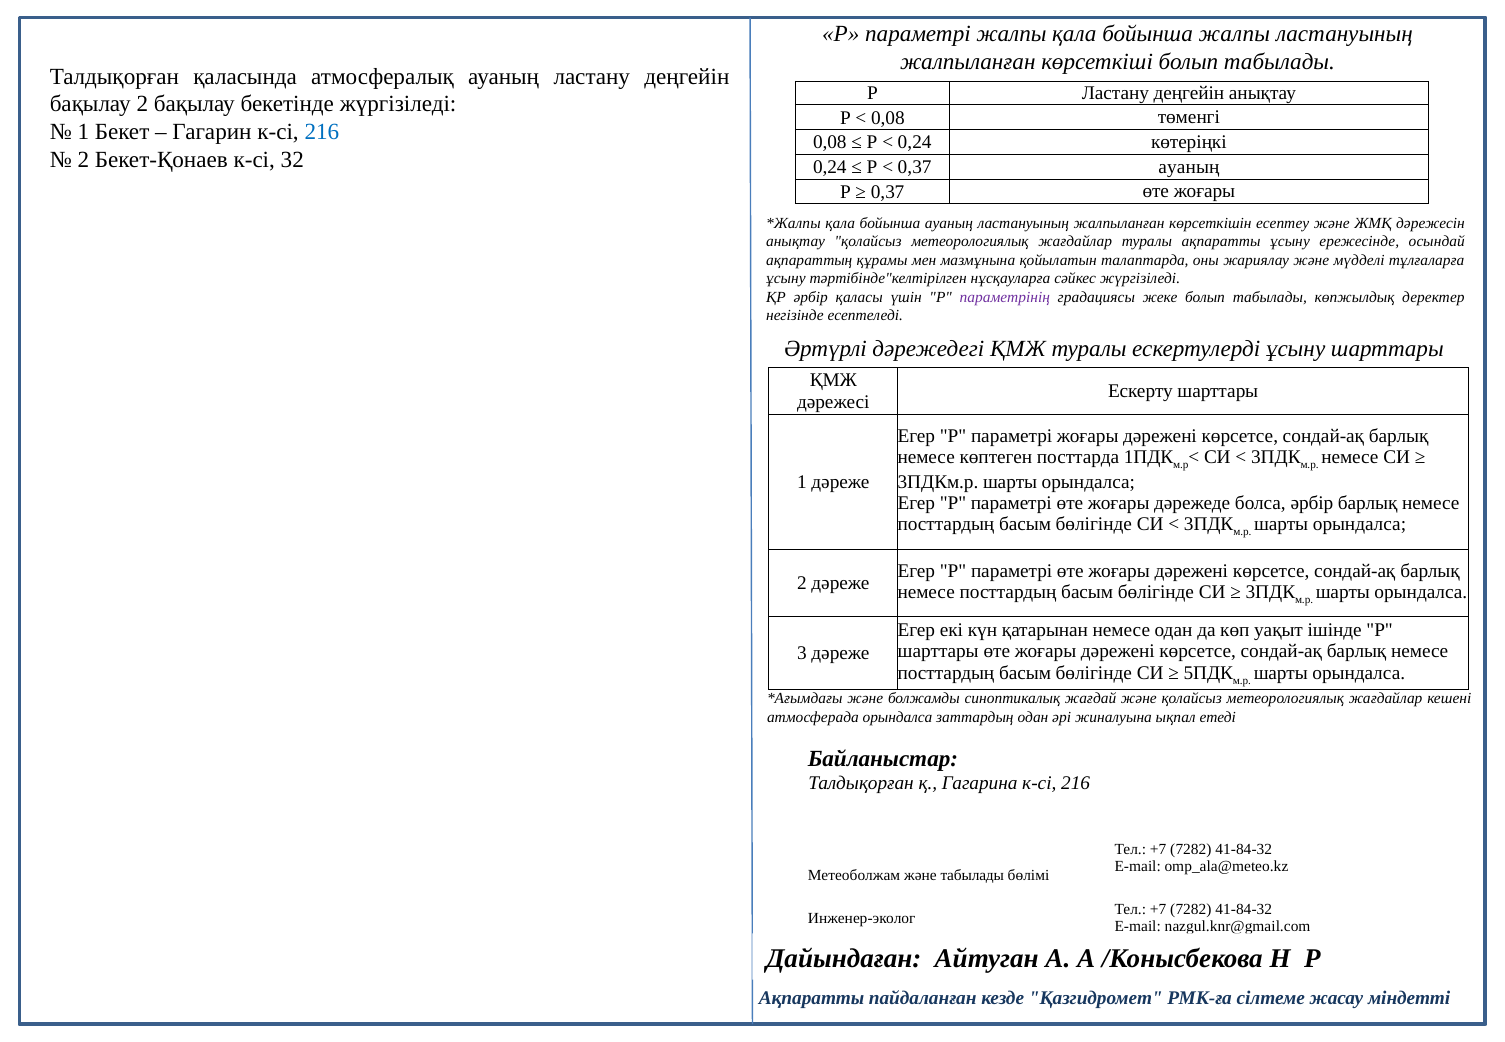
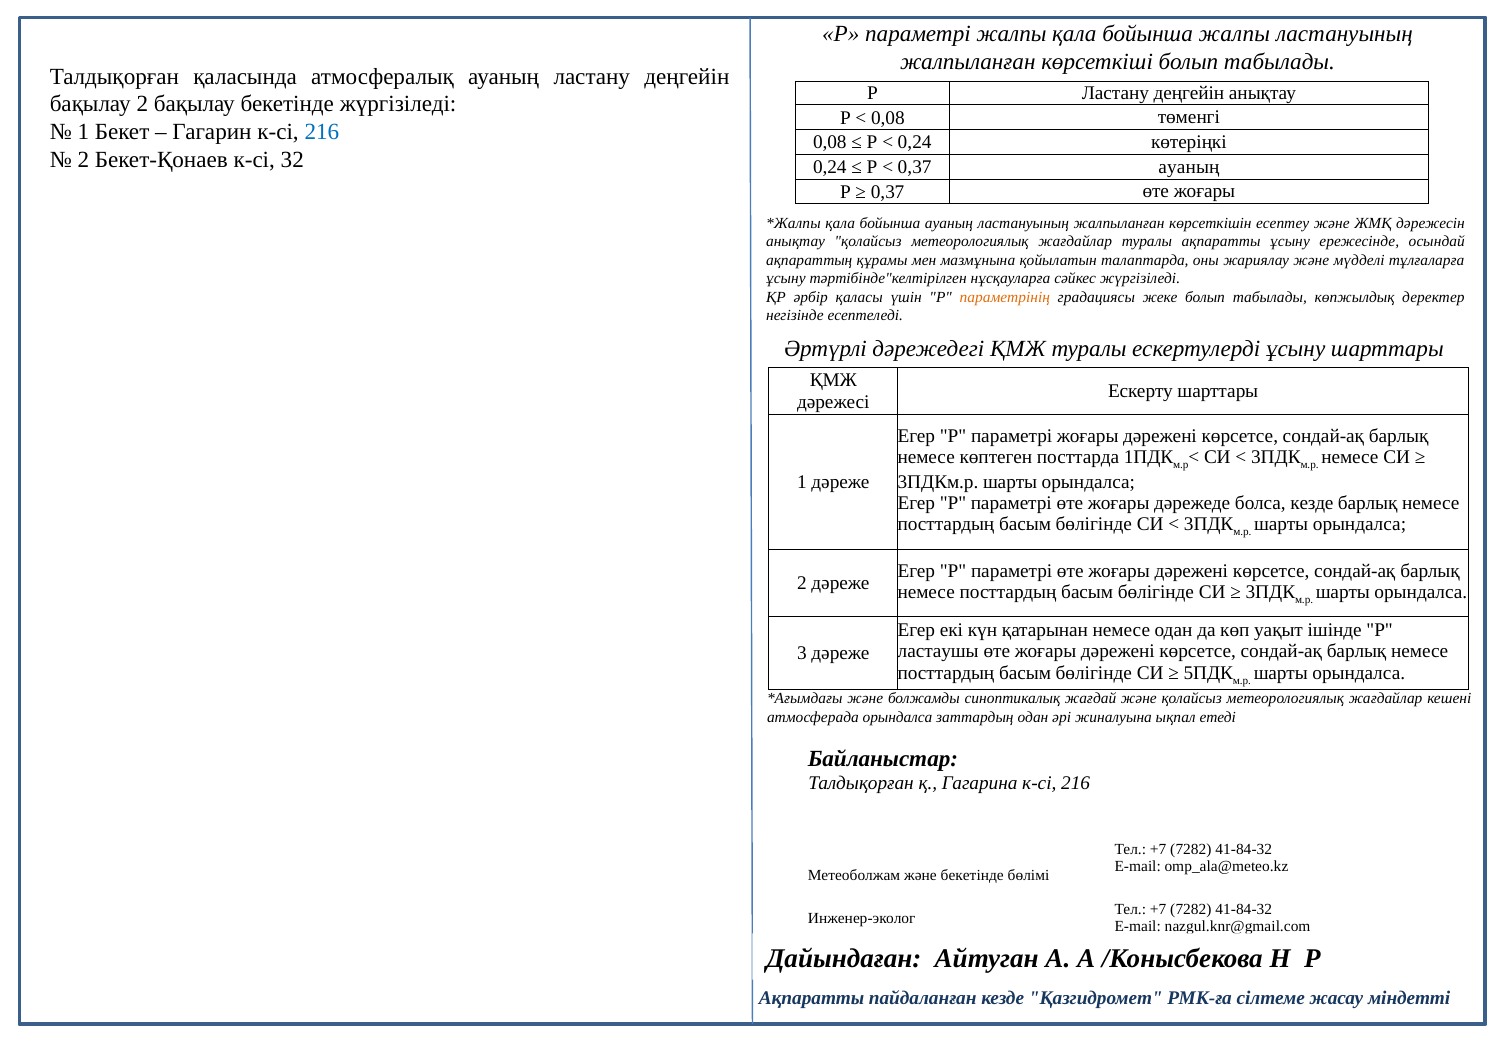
параметрінің colour: purple -> orange
болса әрбір: әрбір -> кезде
шарттары at (938, 651): шарттары -> ластаушы
және табылады: табылады -> бекетінде
